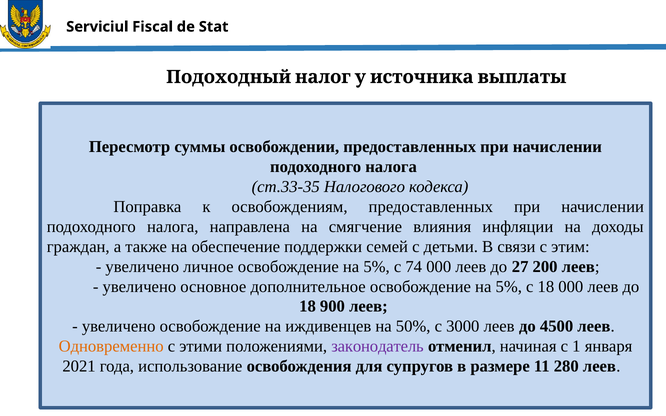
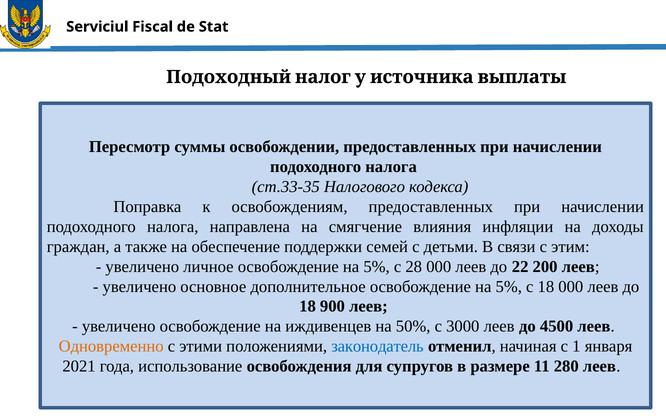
74: 74 -> 28
27: 27 -> 22
законодатель colour: purple -> blue
